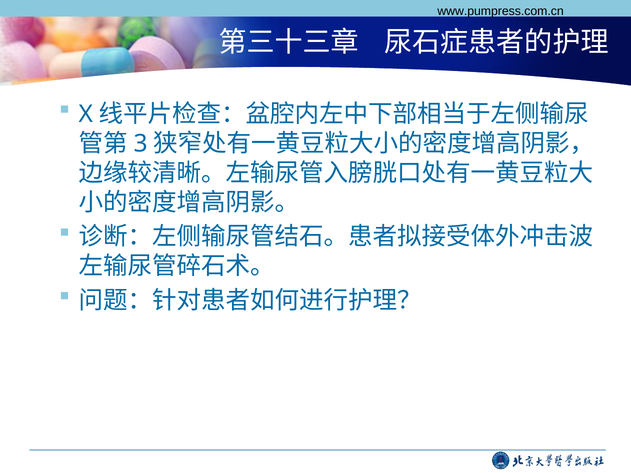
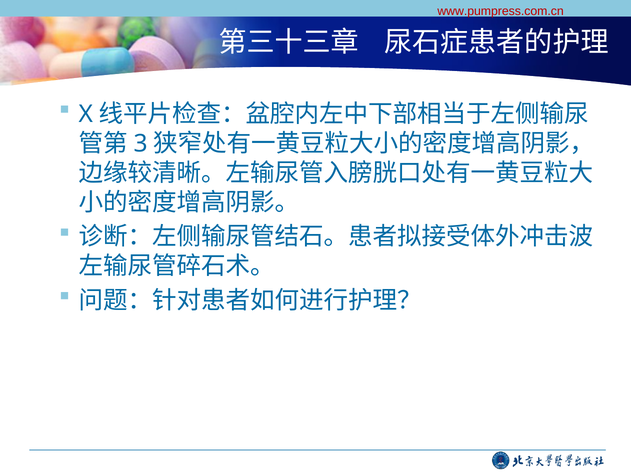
www.pumpress.com.cn colour: black -> red
